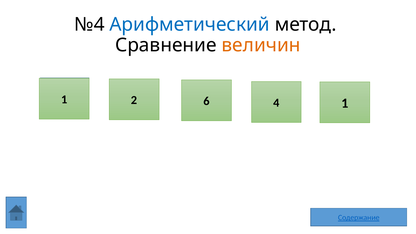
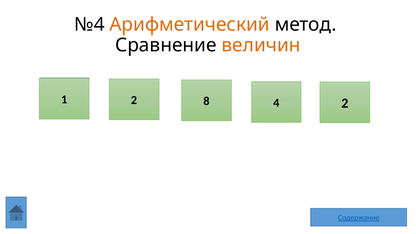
Арифметический colour: blue -> orange
6: 6 -> 8
4 1: 1 -> 2
